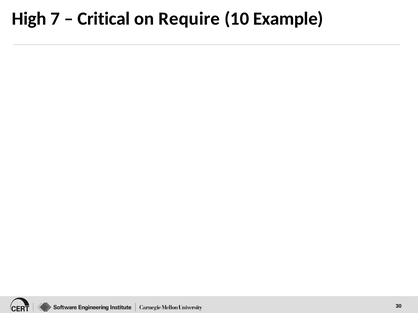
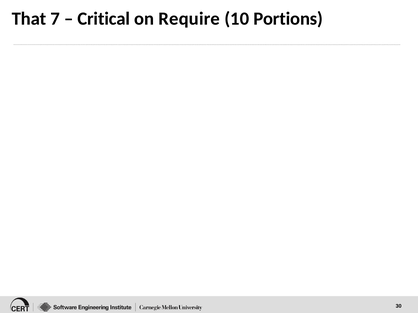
High: High -> That
Example: Example -> Portions
